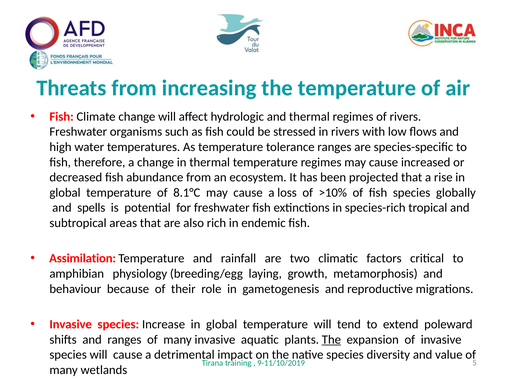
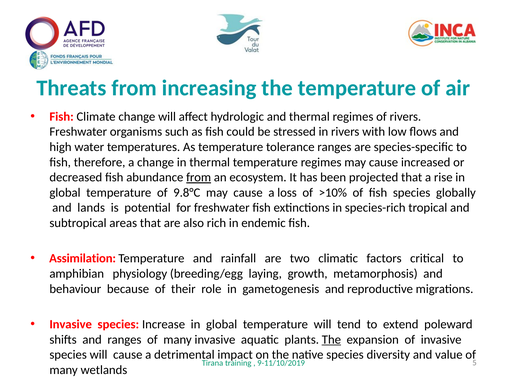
from at (199, 177) underline: none -> present
8.1°C: 8.1°C -> 9.8°C
spells: spells -> lands
